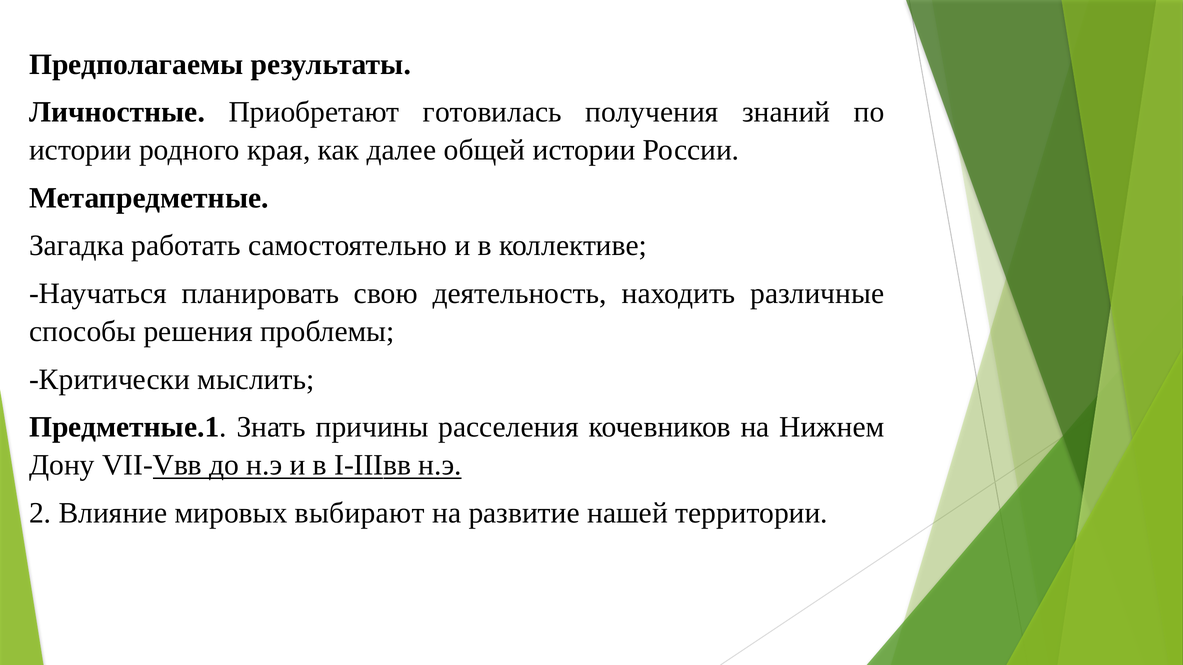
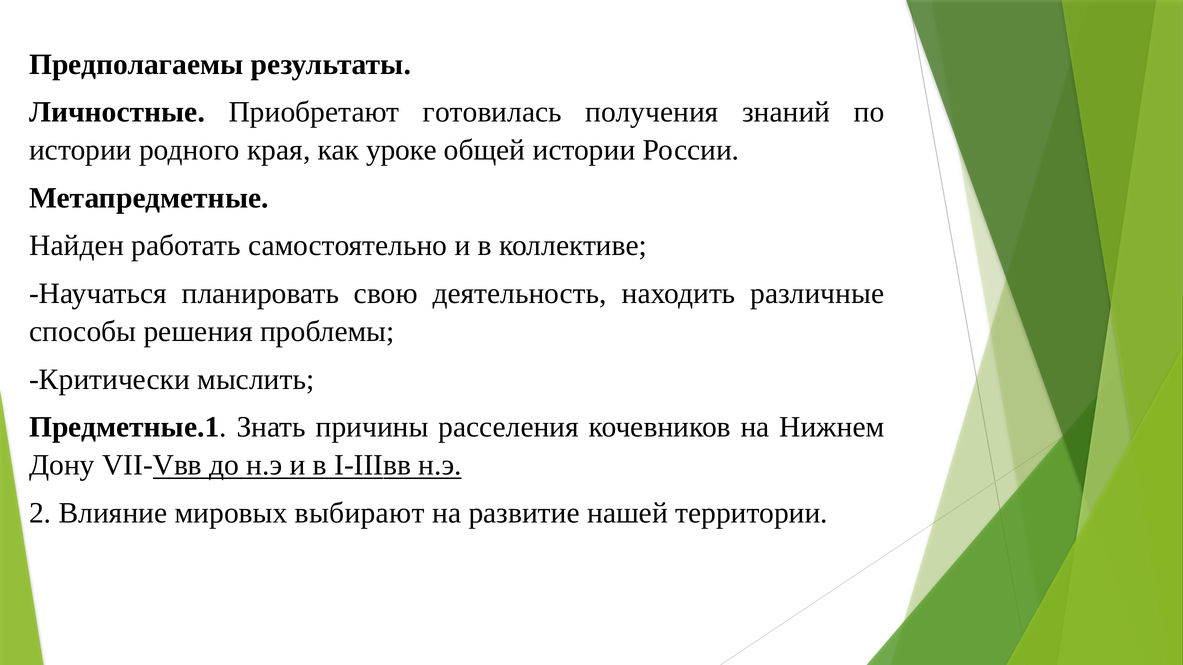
далее: далее -> уроке
Загадка: Загадка -> Найден
